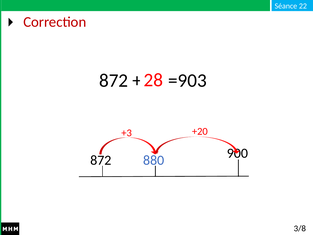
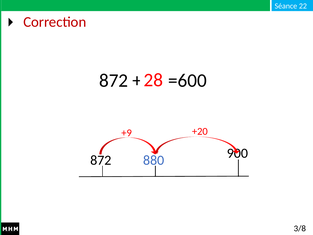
=903: =903 -> =600
+3: +3 -> +9
